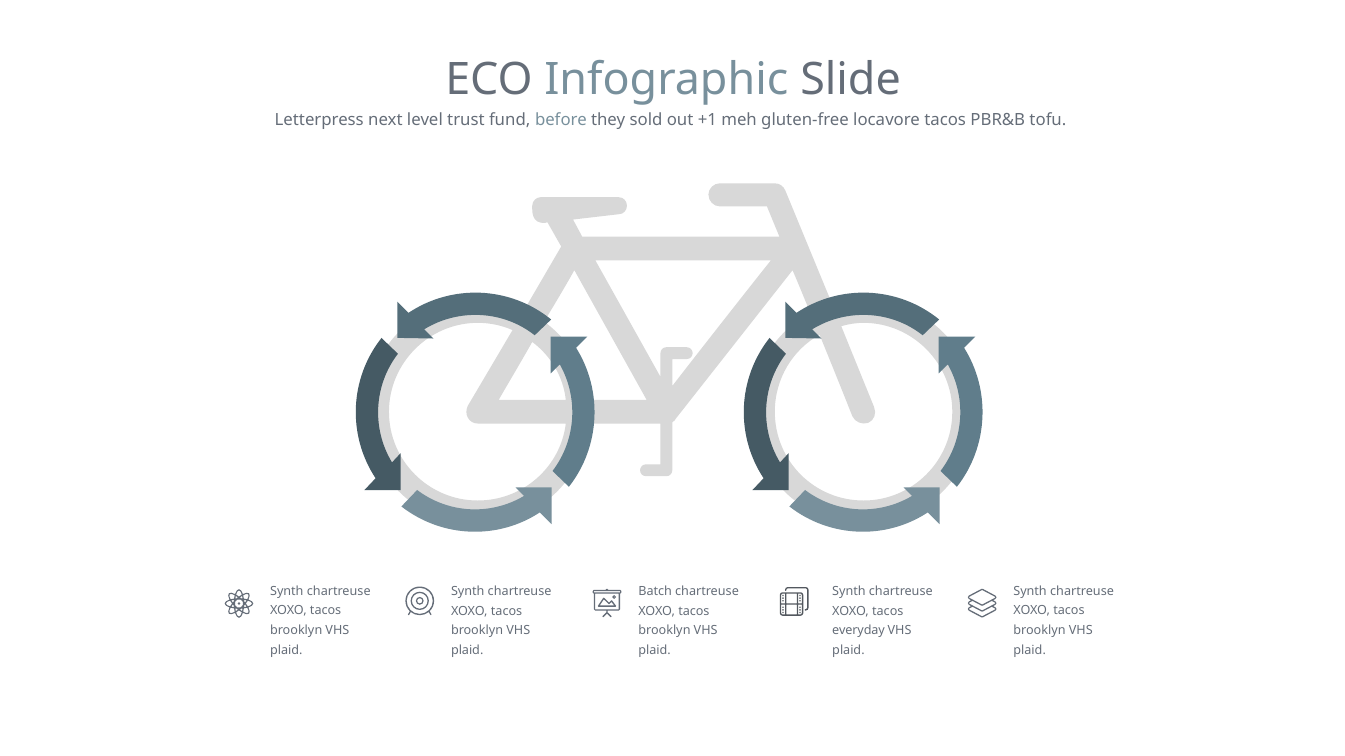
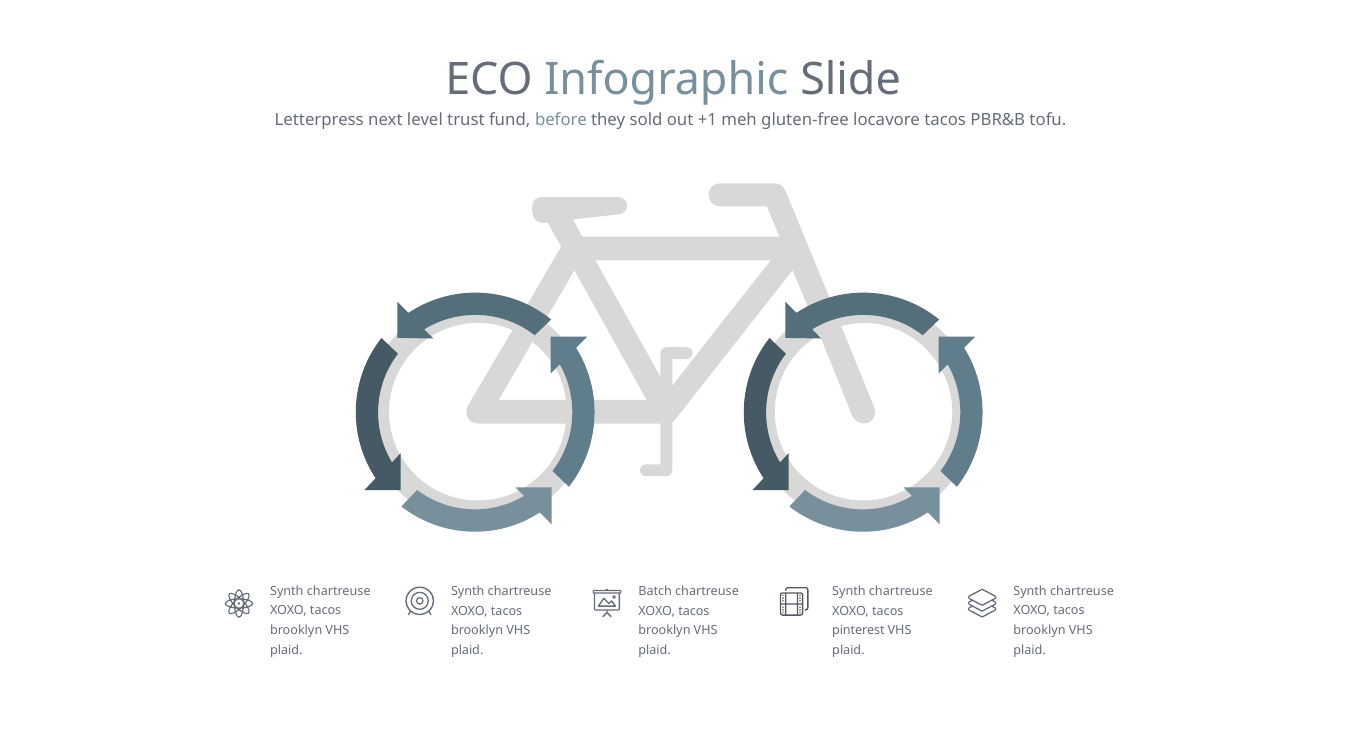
everyday: everyday -> pinterest
